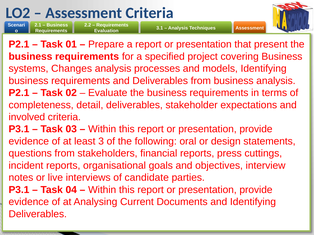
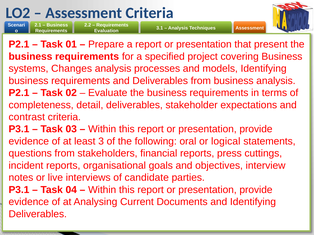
involved: involved -> contrast
design: design -> logical
